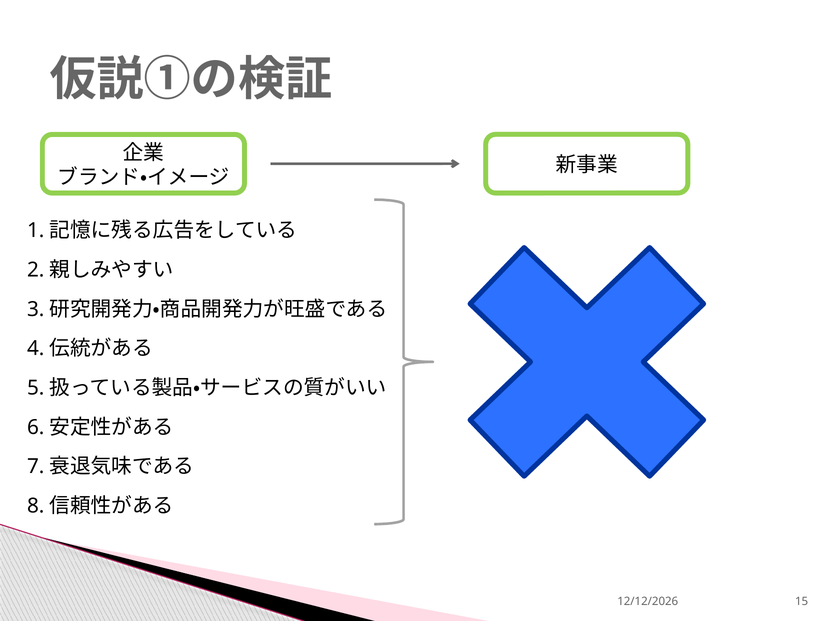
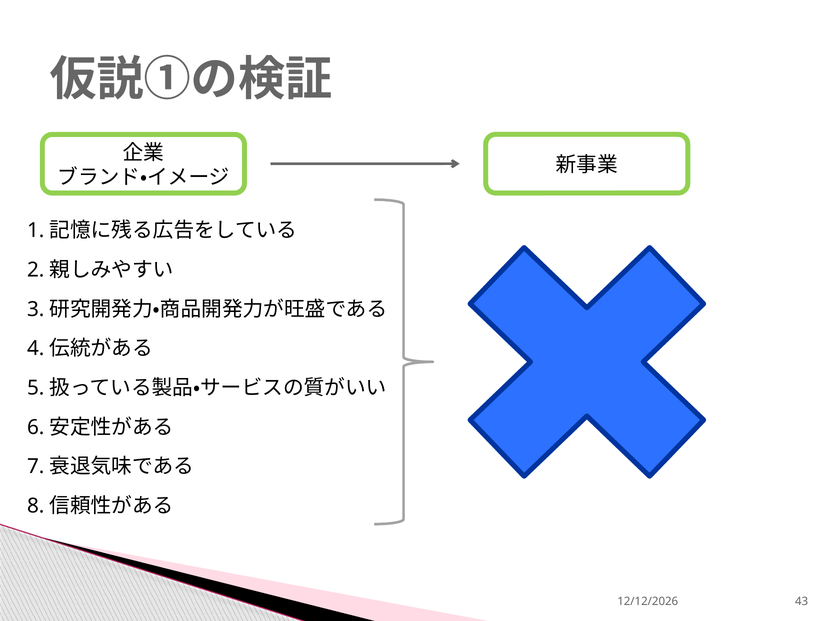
15: 15 -> 43
